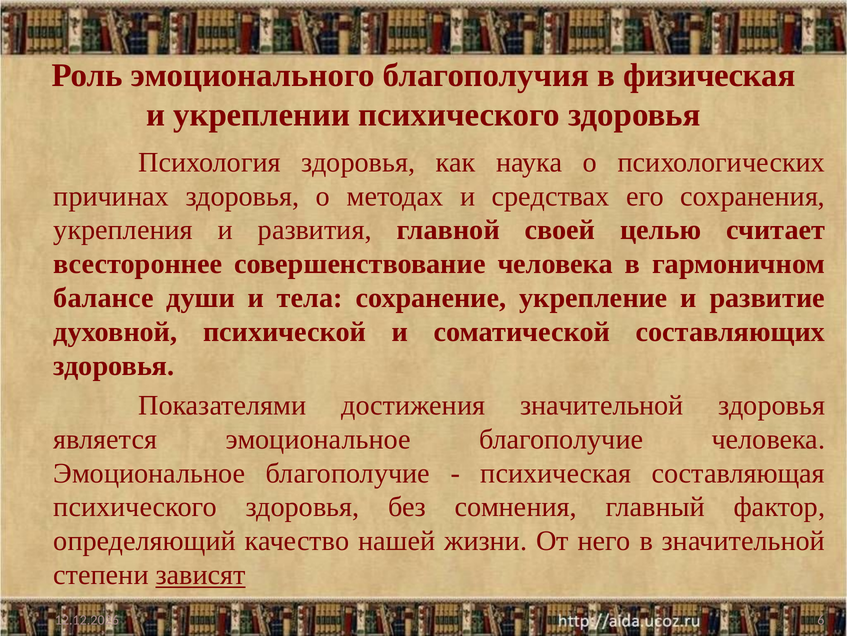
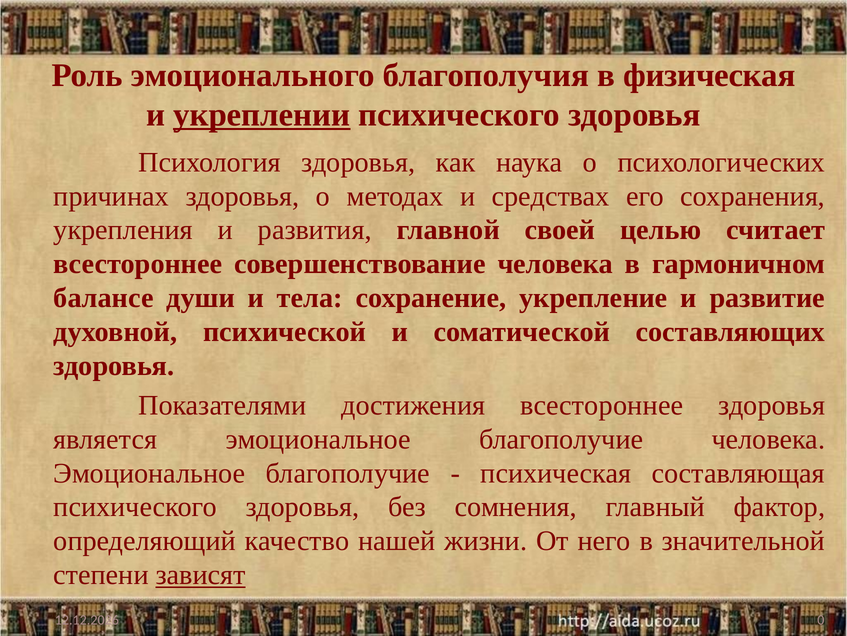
укреплении underline: none -> present
достижения значительной: значительной -> всестороннее
6: 6 -> 0
